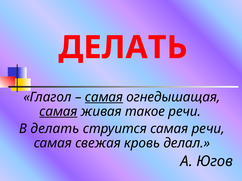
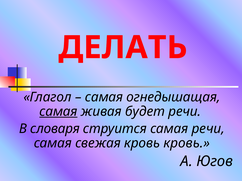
самая at (104, 97) underline: present -> none
такое: такое -> будет
В делать: делать -> словаря
кровь делал: делал -> кровь
